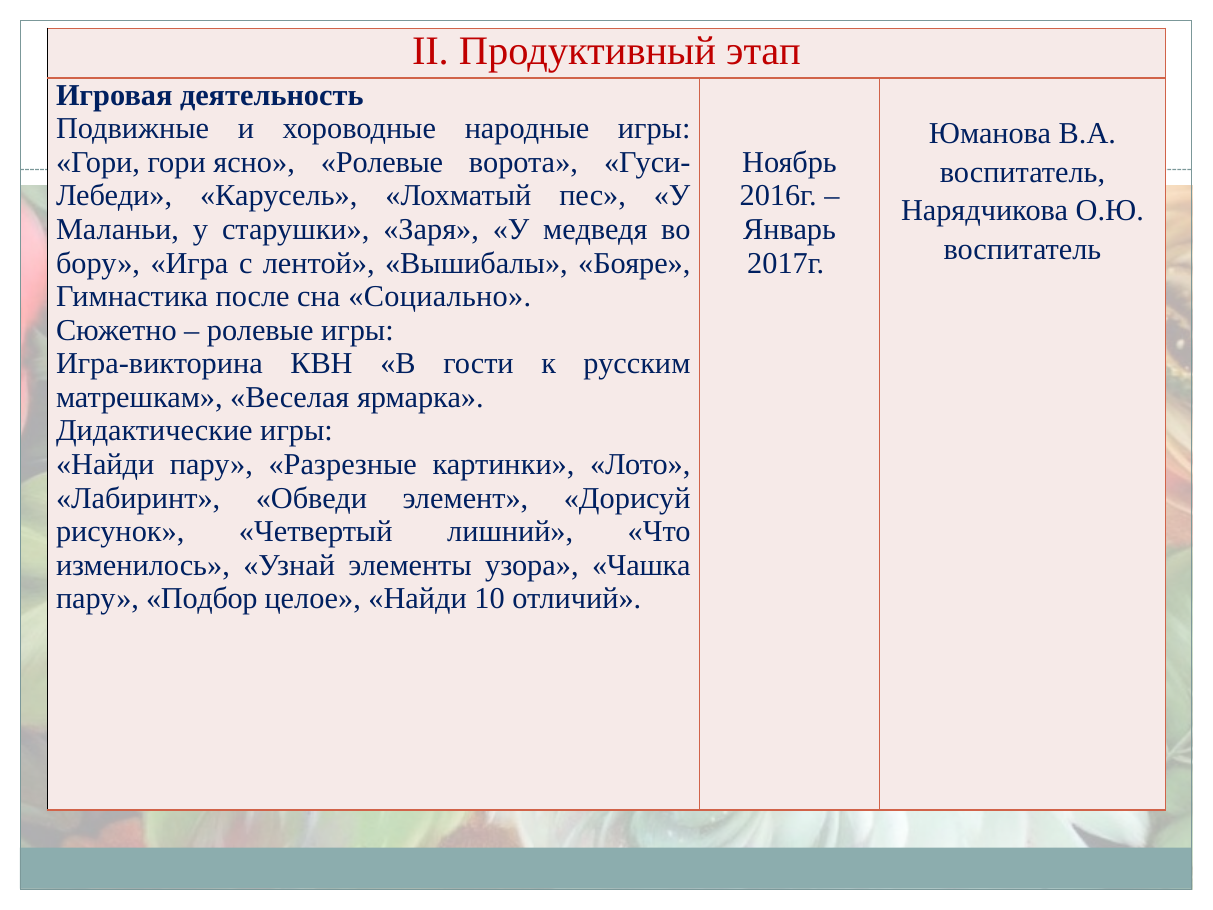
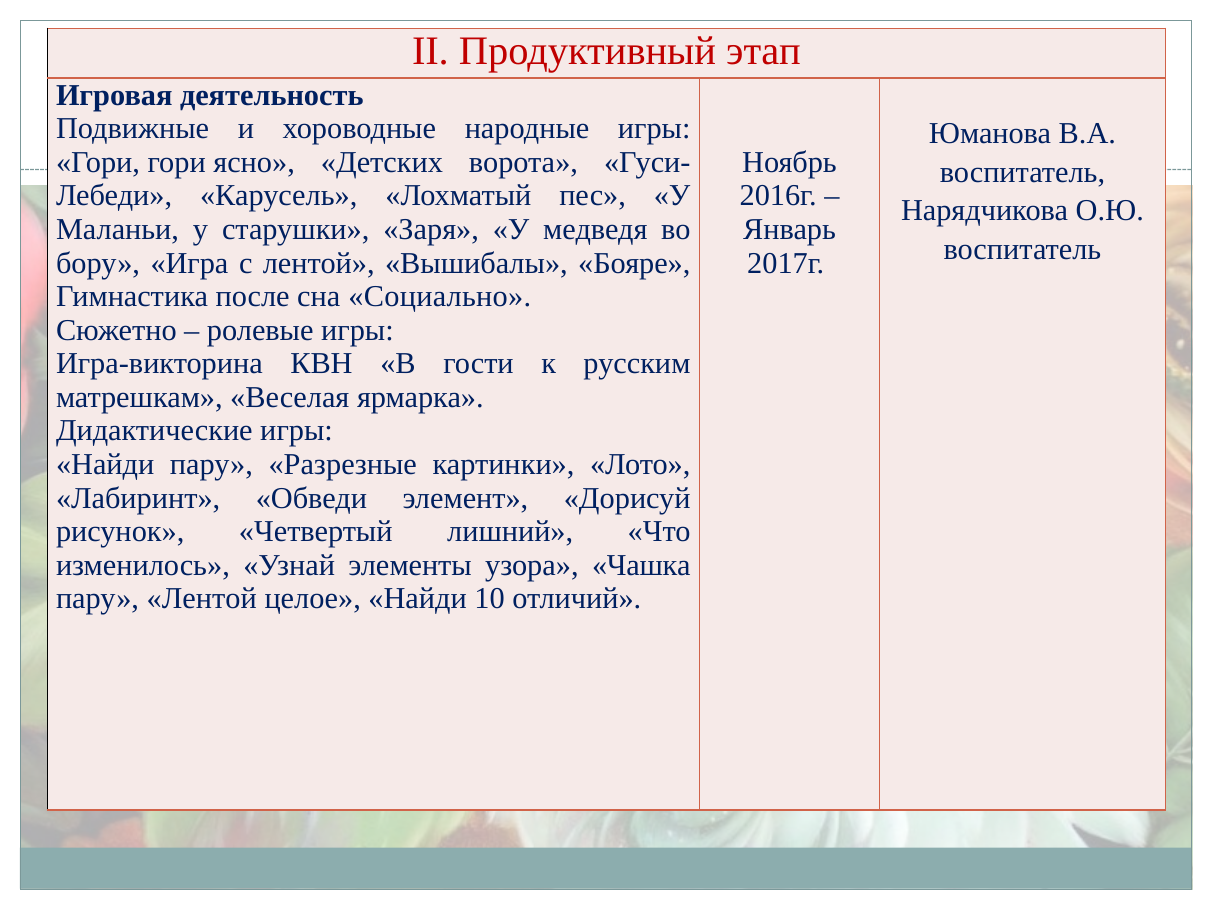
ясно Ролевые: Ролевые -> Детских
пару Подбор: Подбор -> Лентой
